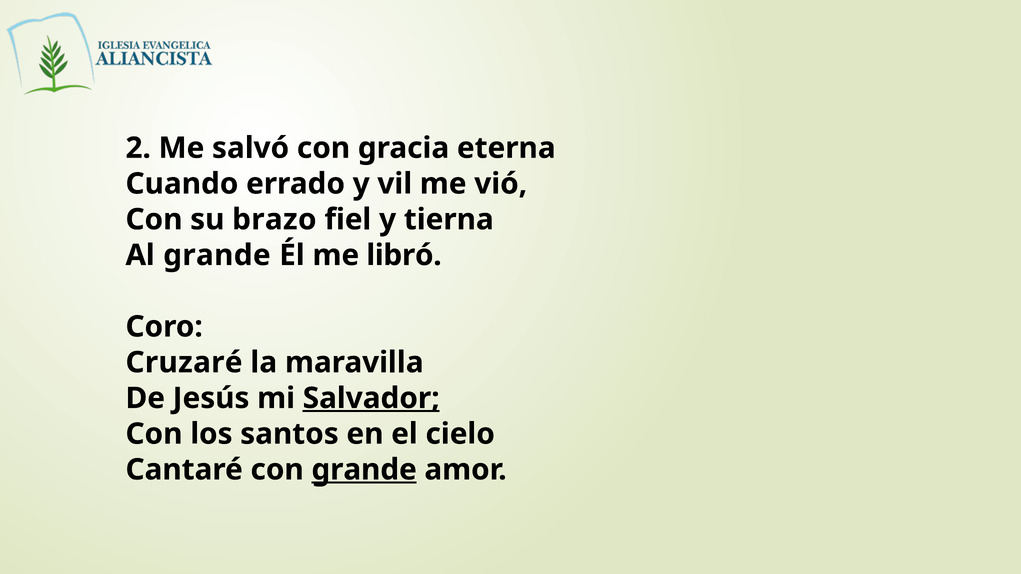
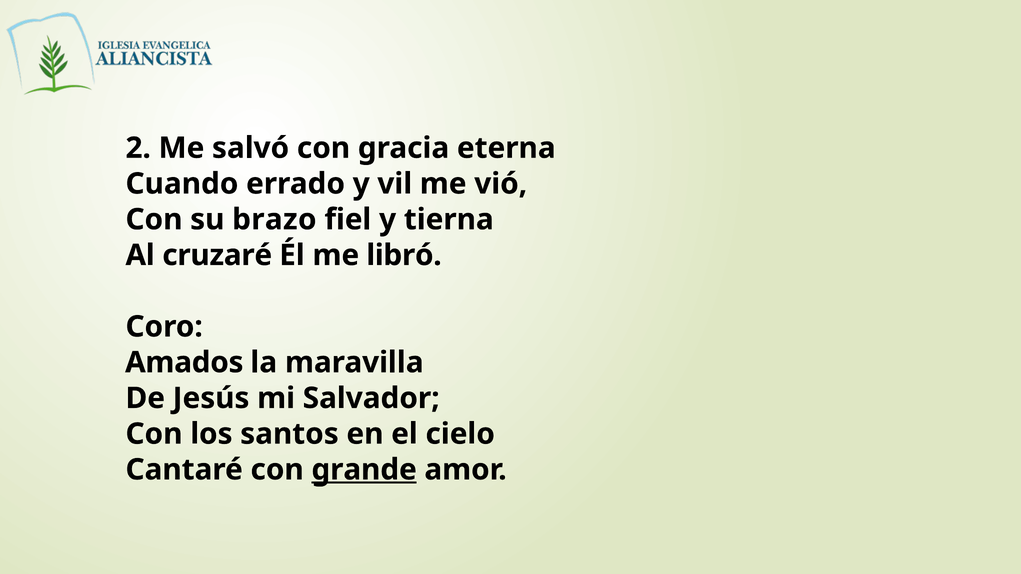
Al grande: grande -> cruzaré
Cruzaré: Cruzaré -> Amados
Salvador underline: present -> none
